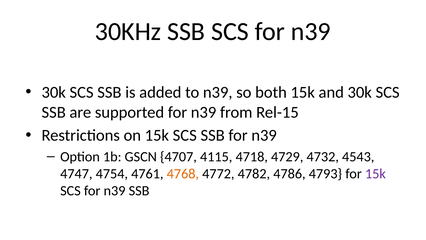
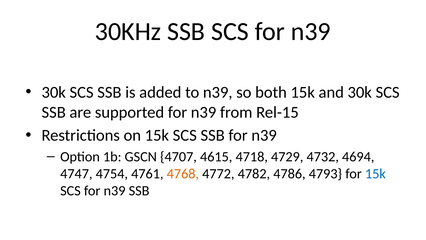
4115: 4115 -> 4615
4543: 4543 -> 4694
15k at (375, 173) colour: purple -> blue
